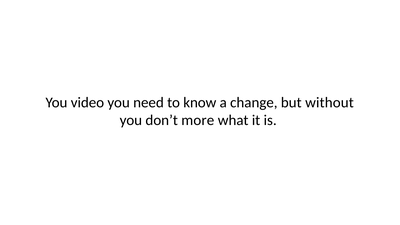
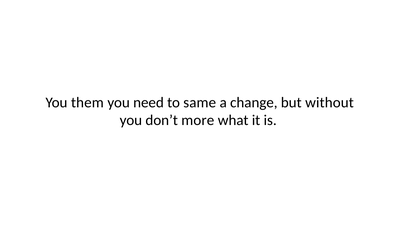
video: video -> them
know: know -> same
